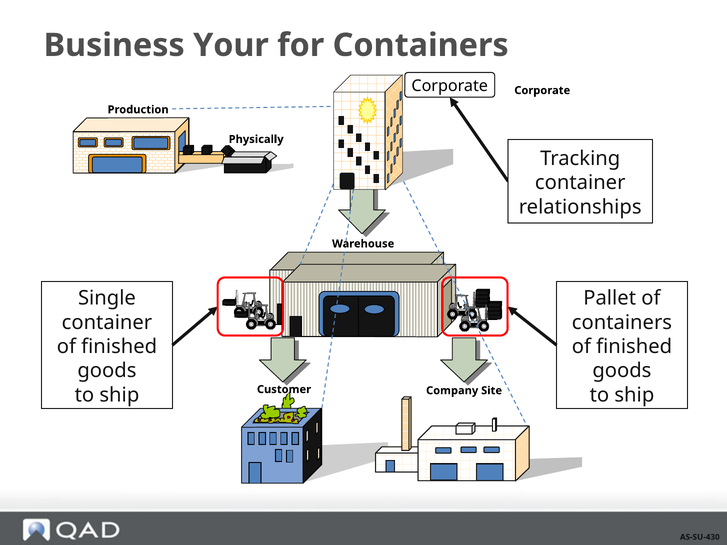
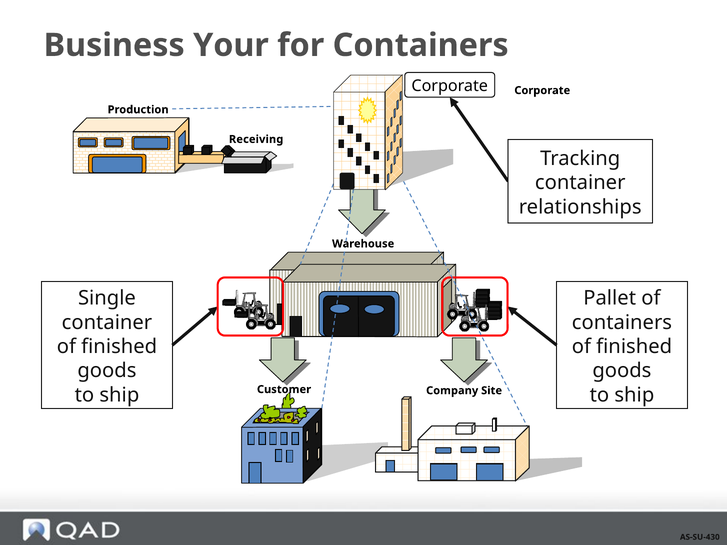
Physically: Physically -> Receiving
